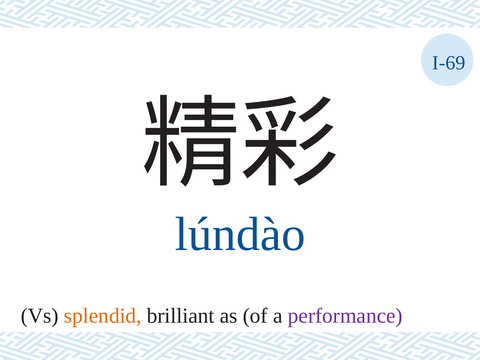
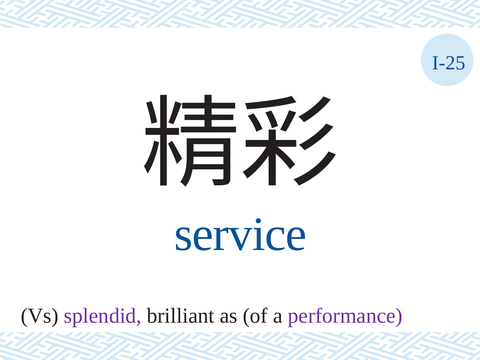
I-69: I-69 -> I-25
lúndào: lúndào -> service
splendid colour: orange -> purple
